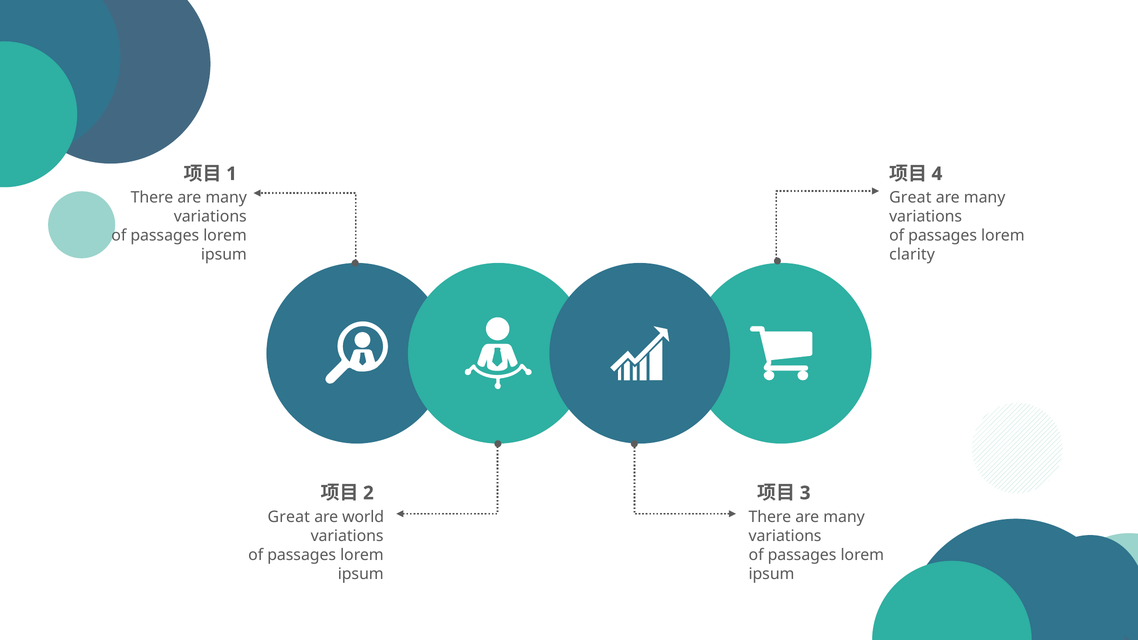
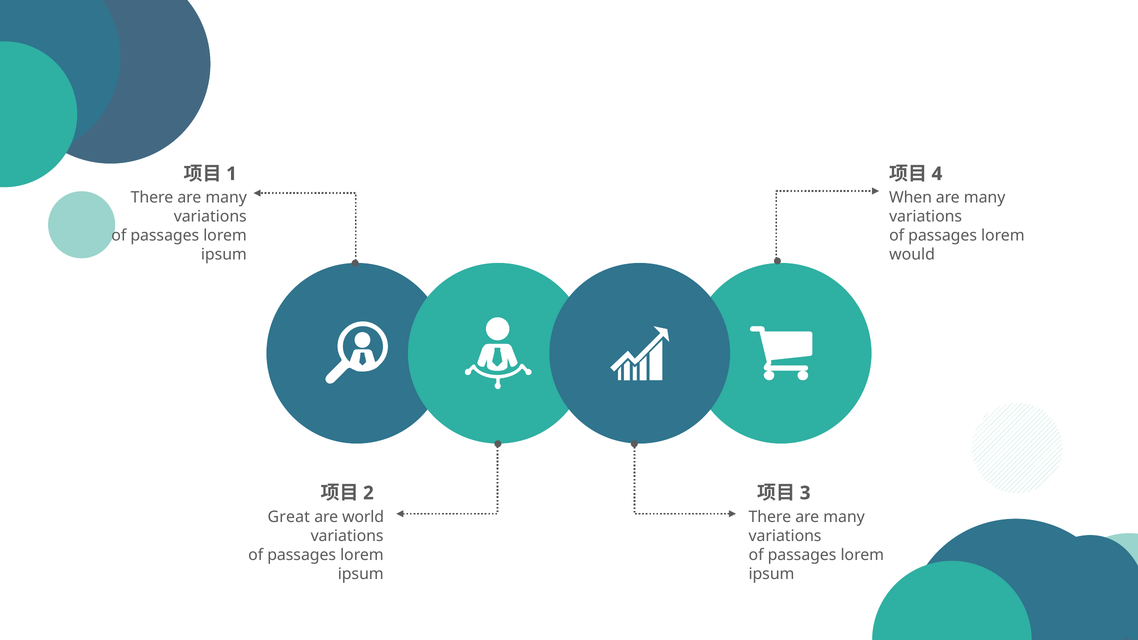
Great at (910, 198): Great -> When
clarity: clarity -> would
